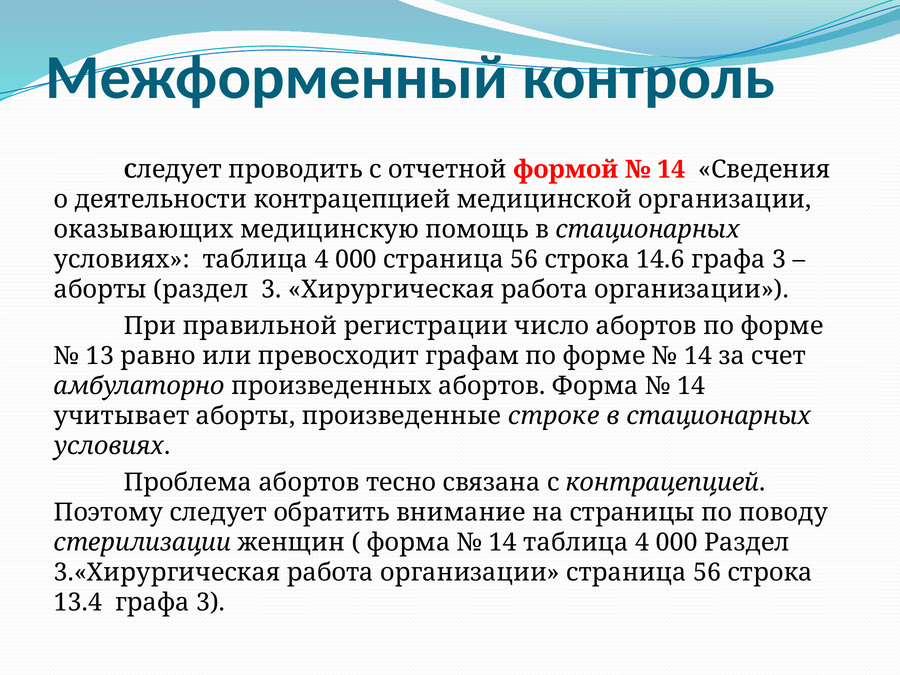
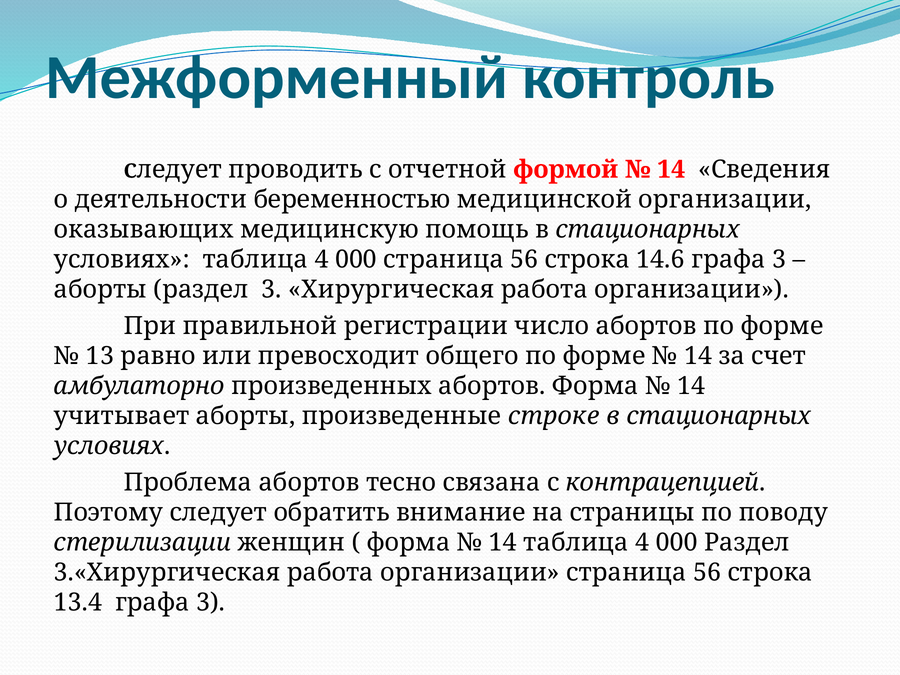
деятельности контрацепцией: контрацепцией -> беременностью
графам: графам -> общего
